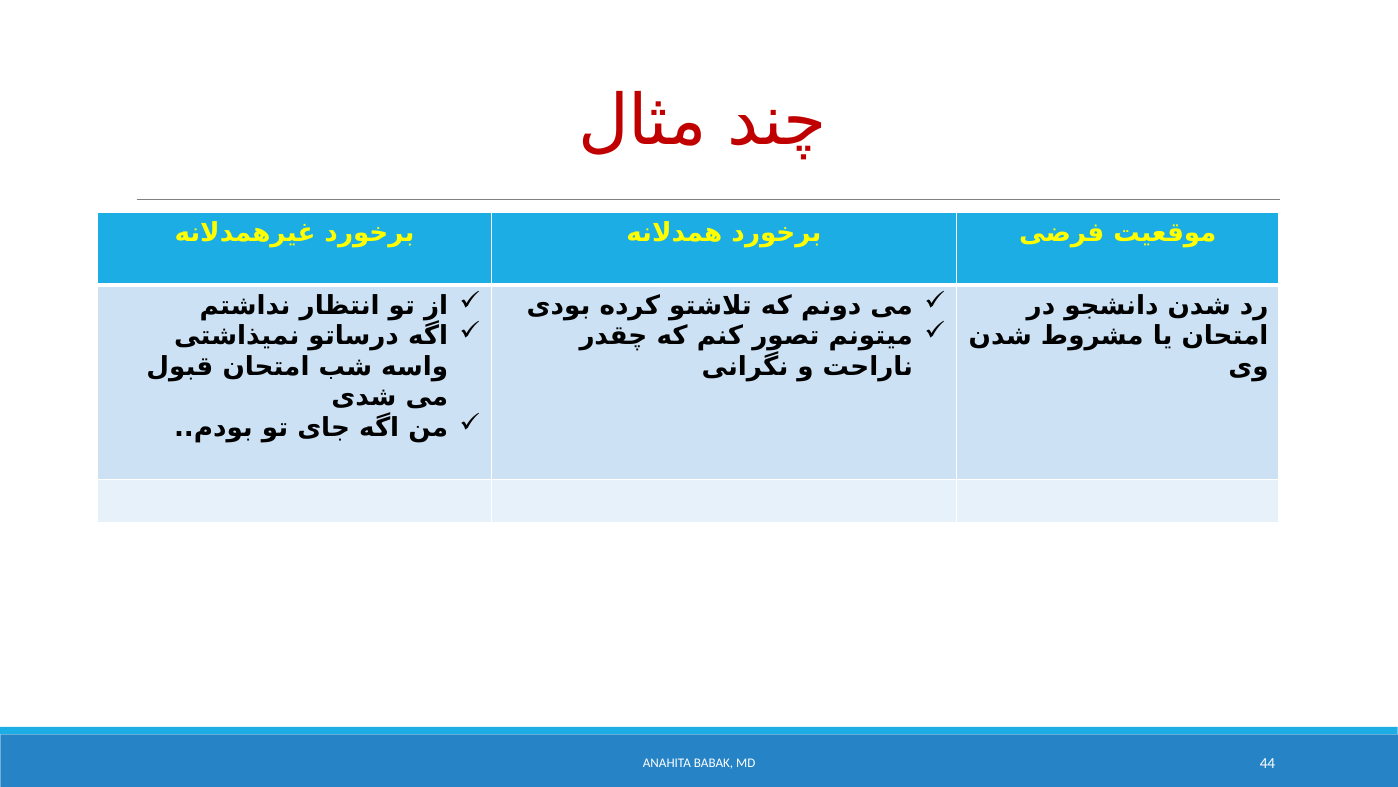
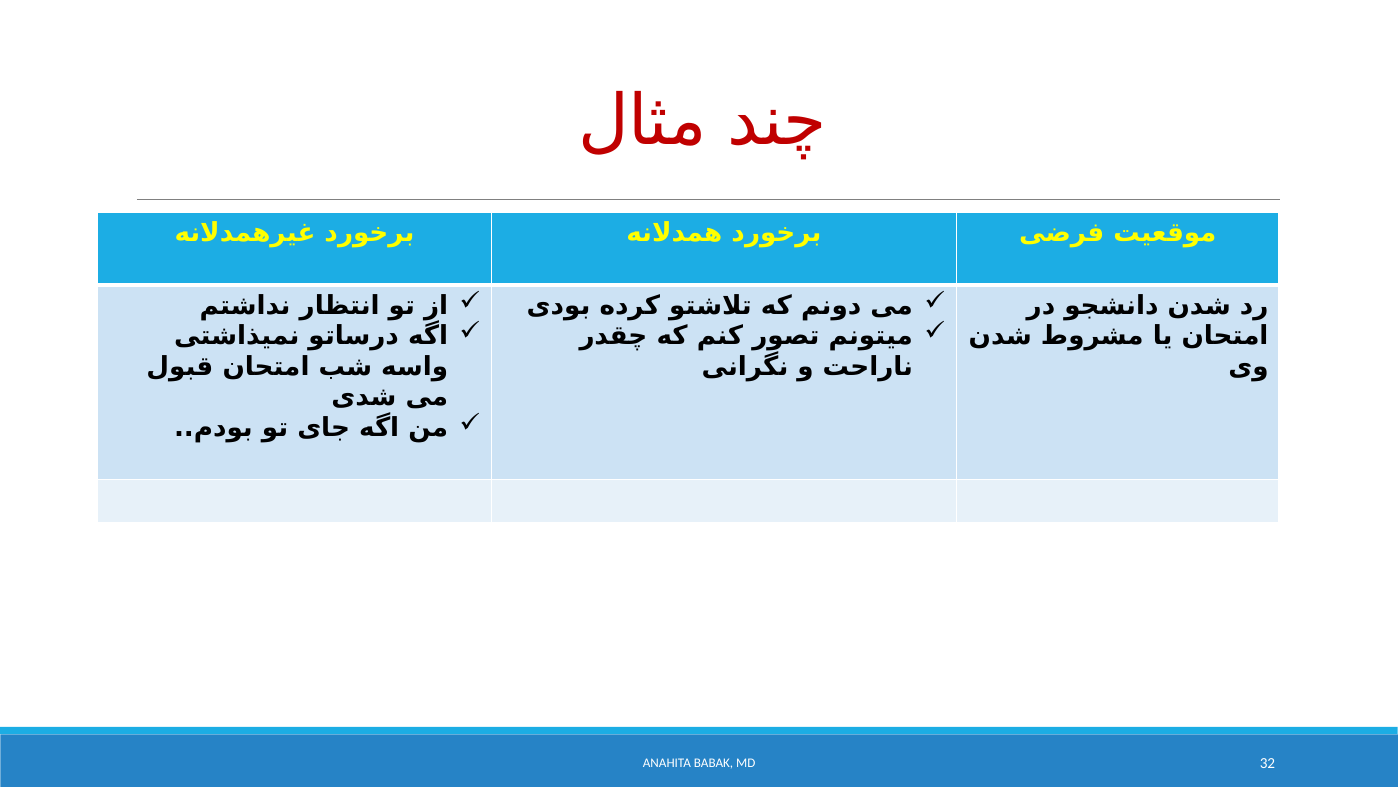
44: 44 -> 32
